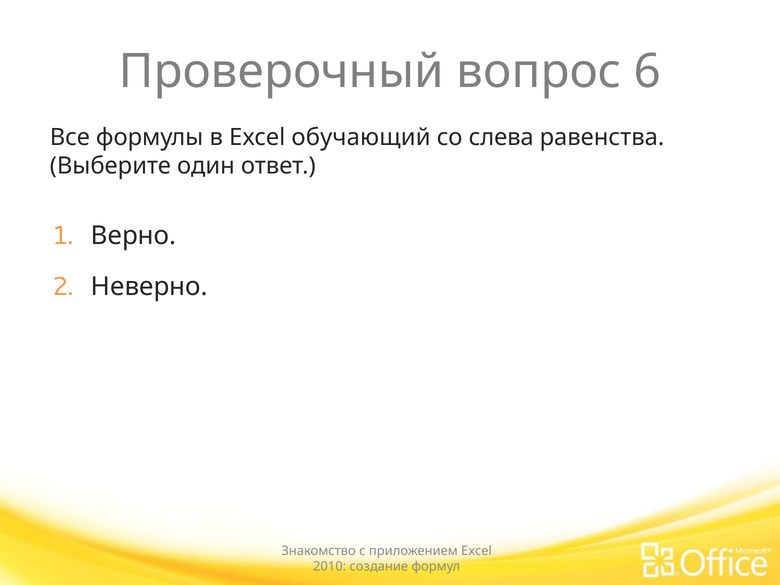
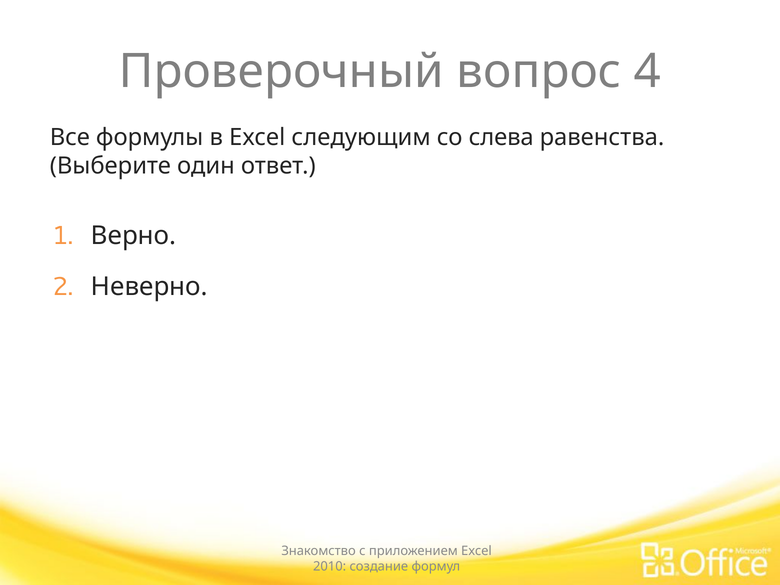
6: 6 -> 4
обучающий: обучающий -> следующим
